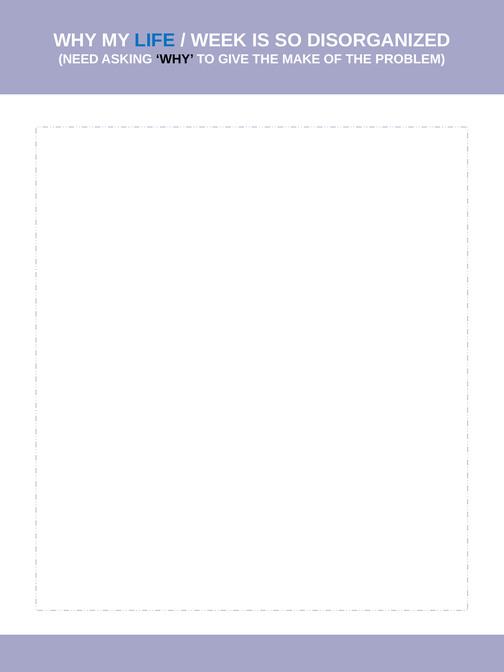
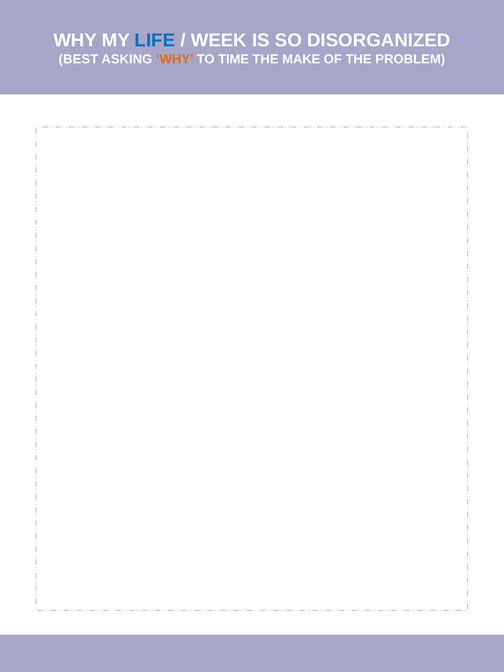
NEED: NEED -> BEST
WHY at (175, 59) colour: black -> orange
GIVE: GIVE -> TIME
